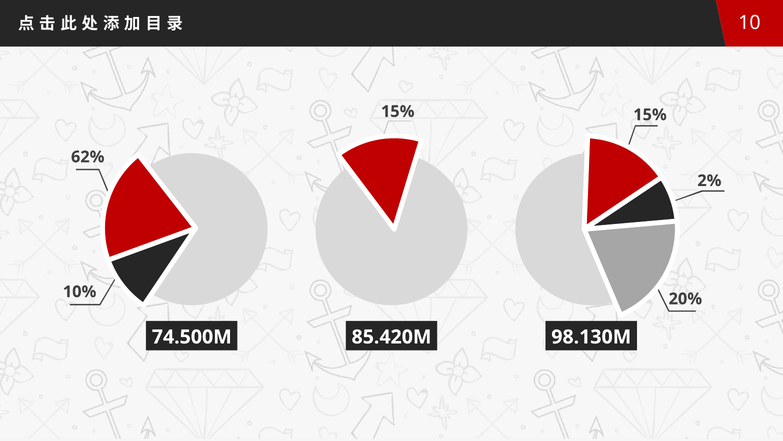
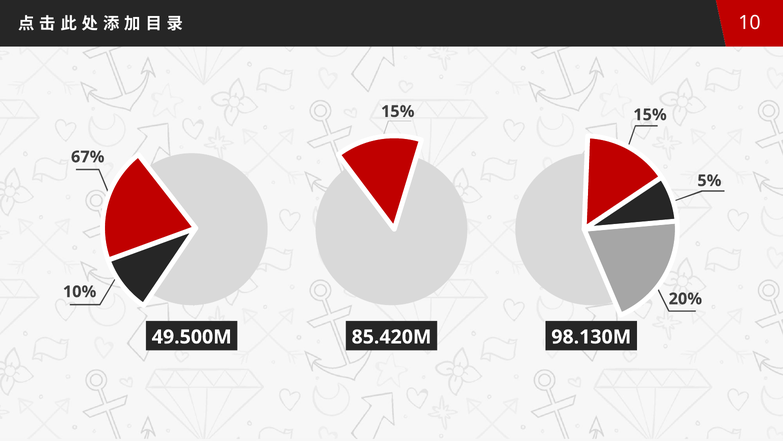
62%: 62% -> 67%
2%: 2% -> 5%
74.500M: 74.500M -> 49.500M
